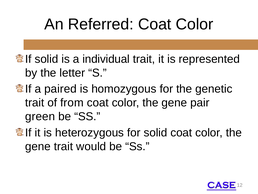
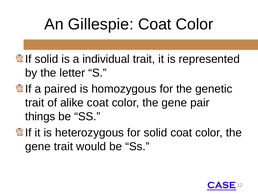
Referred: Referred -> Gillespie
from: from -> alike
green: green -> things
